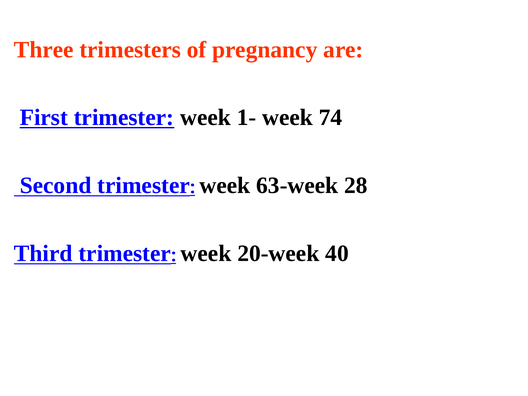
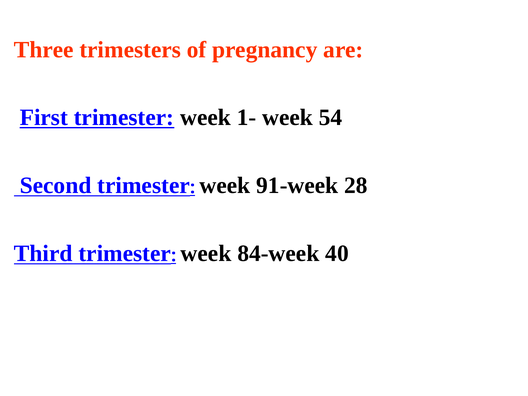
74: 74 -> 54
63-week: 63-week -> 91-week
20-week: 20-week -> 84-week
